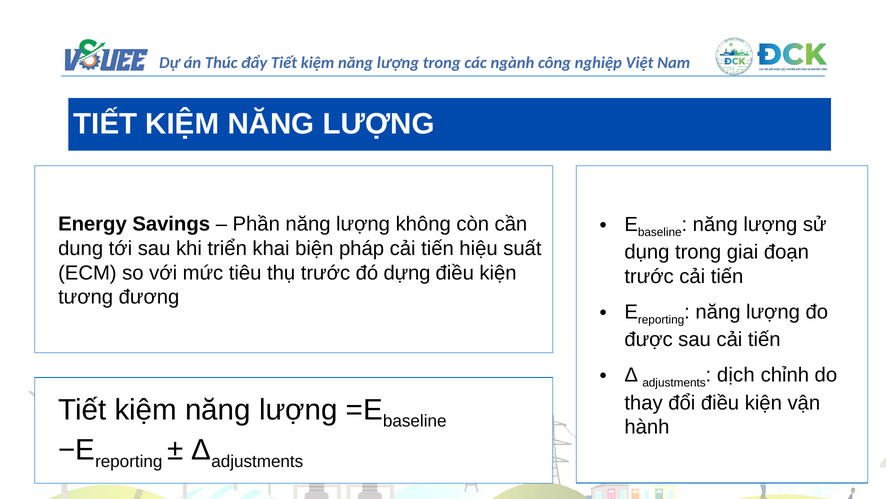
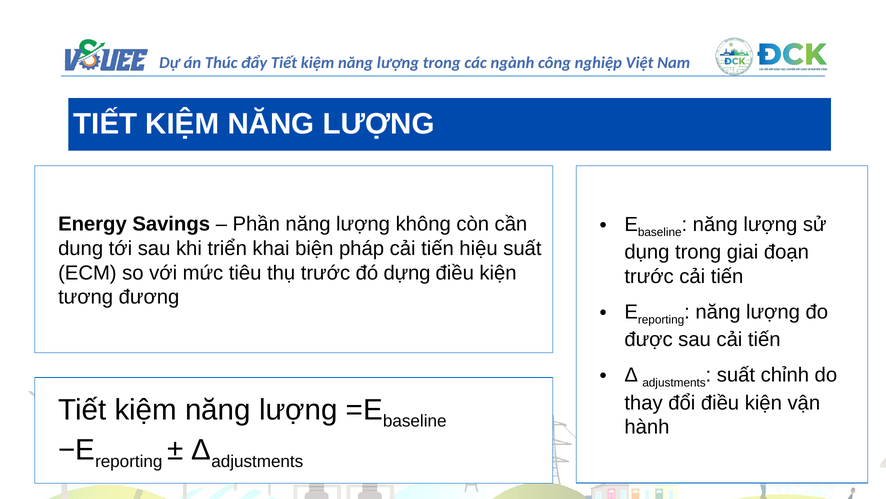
dịch at (736, 375): dịch -> suất
